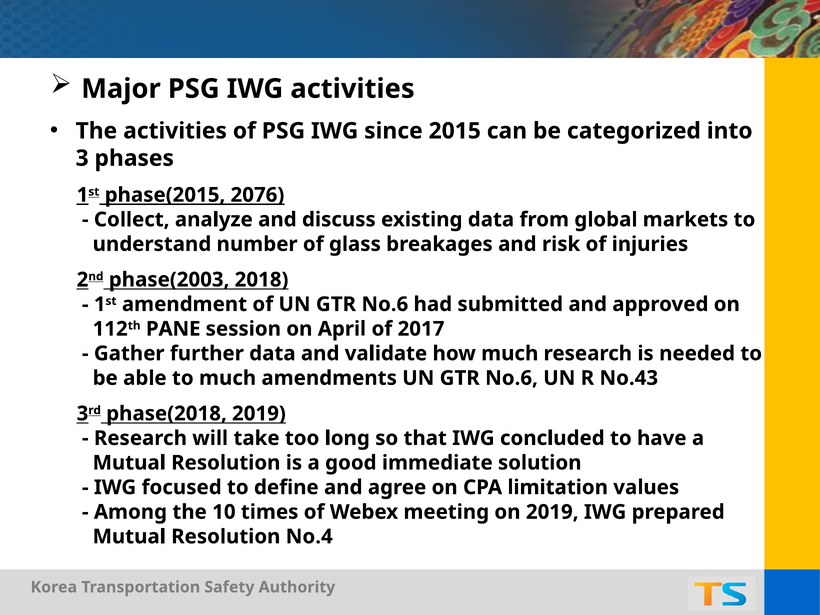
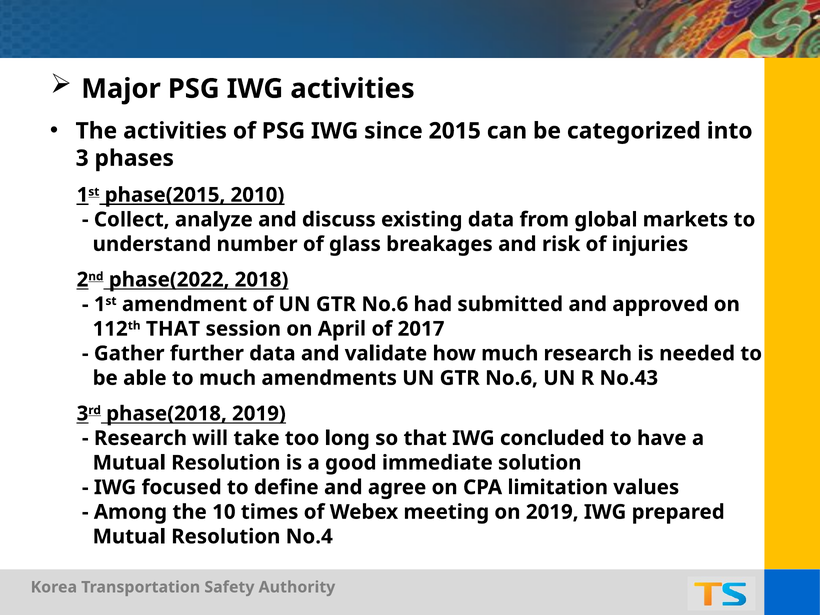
2076: 2076 -> 2010
phase(2003: phase(2003 -> phase(2022
112th PANE: PANE -> THAT
